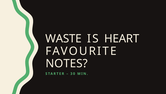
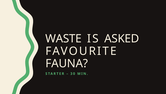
HEART: HEART -> ASKED
NOTES: NOTES -> FAUNA
